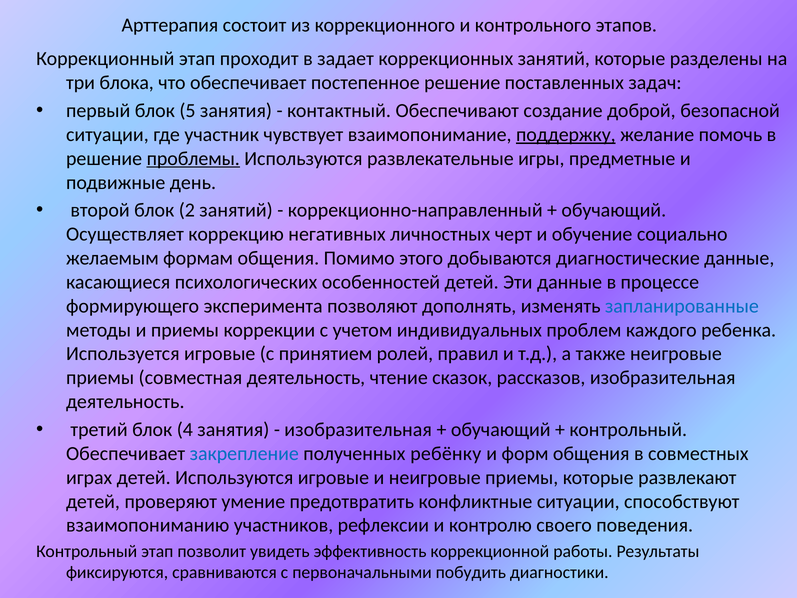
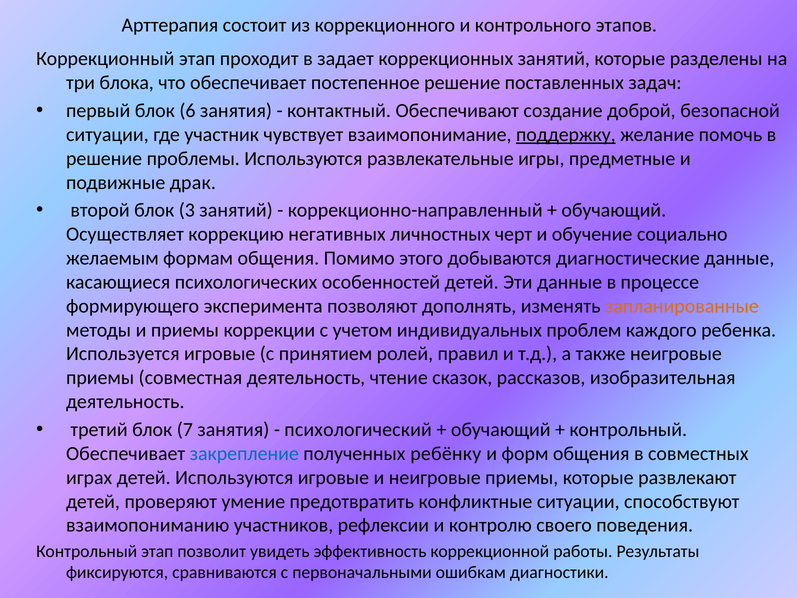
5: 5 -> 6
проблемы underline: present -> none
день: день -> драк
2: 2 -> 3
запланированные colour: blue -> orange
4: 4 -> 7
изобразительная at (358, 429): изобразительная -> психологический
побудить: побудить -> ошибкам
